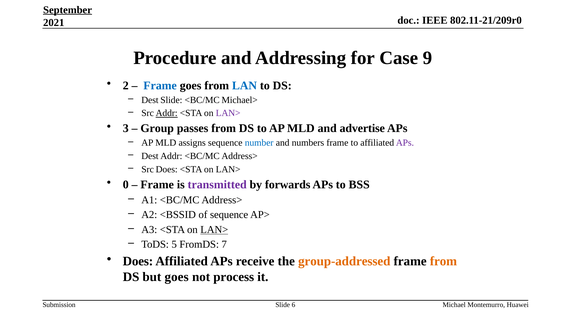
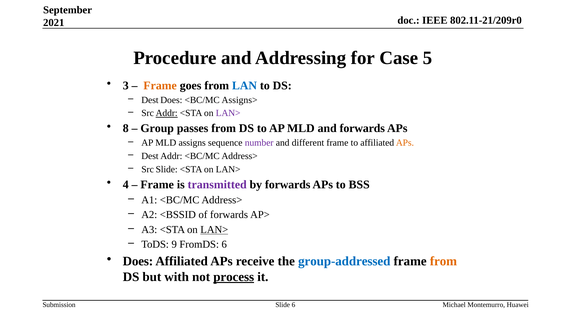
September underline: present -> none
9: 9 -> 5
2: 2 -> 3
Frame at (160, 86) colour: blue -> orange
Dest Slide: Slide -> Does
Michael>: Michael> -> Assigns>
3: 3 -> 8
and advertise: advertise -> forwards
number colour: blue -> purple
numbers: numbers -> different
APs at (405, 143) colour: purple -> orange
Src Does: Does -> Slide
0: 0 -> 4
of sequence: sequence -> forwards
5: 5 -> 9
FromDS 7: 7 -> 6
group-addressed colour: orange -> blue
but goes: goes -> with
process underline: none -> present
